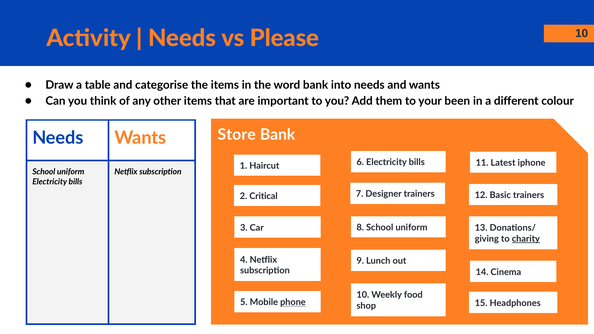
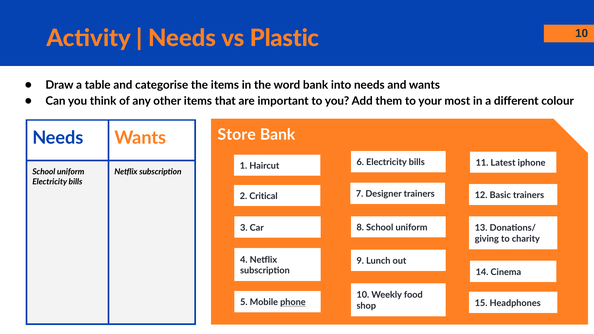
Please: Please -> Plastic
been: been -> most
charity underline: present -> none
